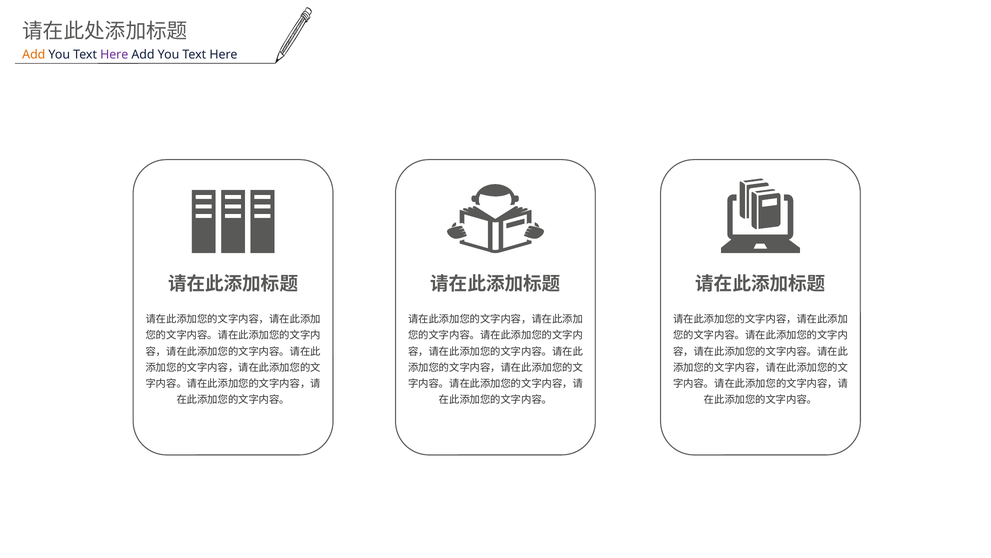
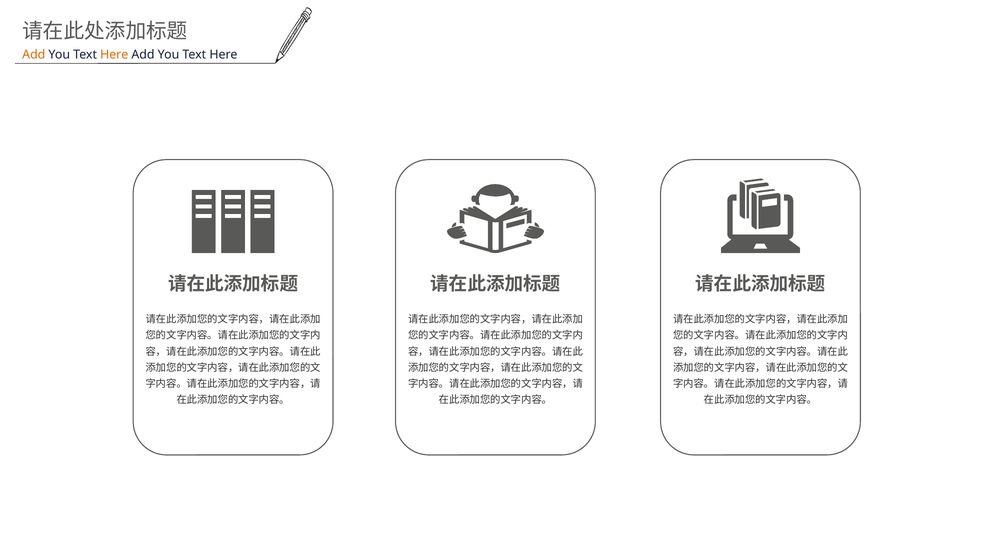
Here at (114, 55) colour: purple -> orange
